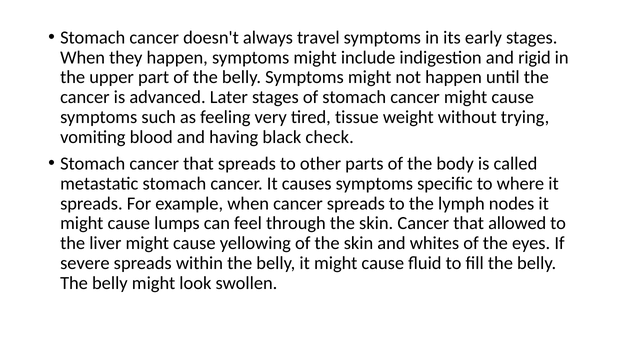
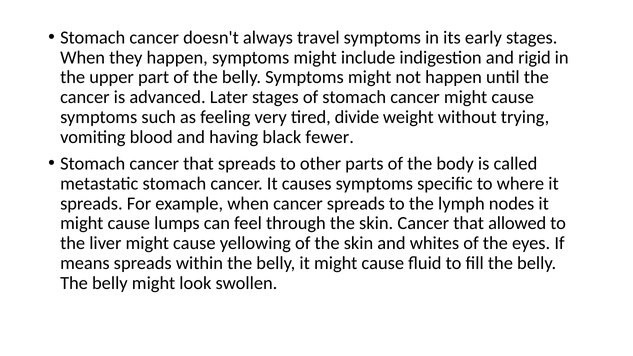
tissue: tissue -> divide
check: check -> fewer
severe: severe -> means
